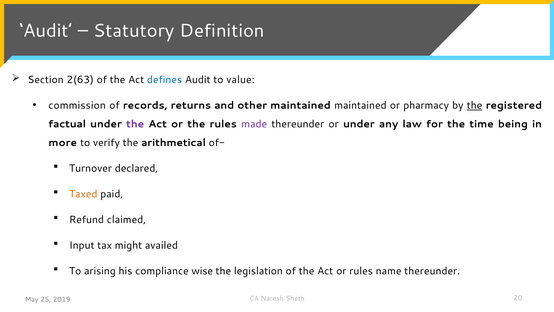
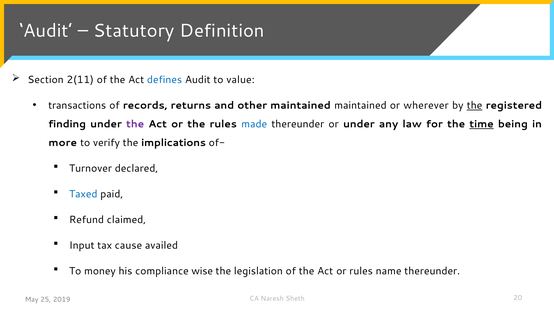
2(63: 2(63 -> 2(11
commission: commission -> transactions
pharmacy: pharmacy -> wherever
factual: factual -> finding
made colour: purple -> blue
time underline: none -> present
arithmetical: arithmetical -> implications
Taxed colour: orange -> blue
might: might -> cause
arising: arising -> money
